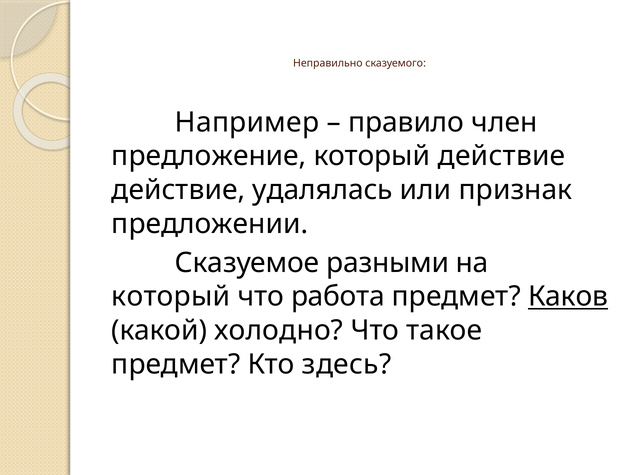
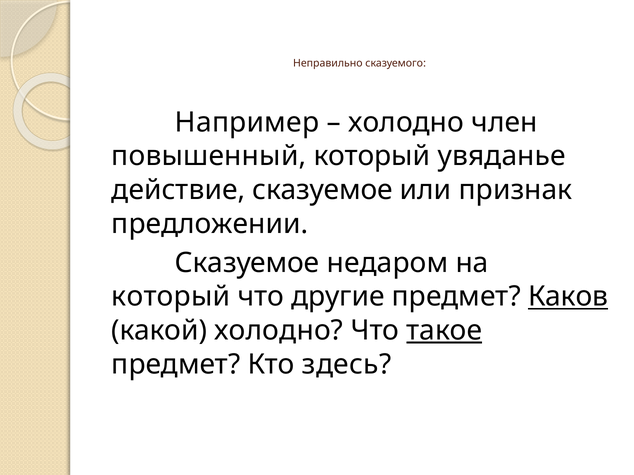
правило at (406, 122): правило -> холодно
предложение: предложение -> повышенный
который действие: действие -> увяданье
действие удалялась: удалялась -> сказуемое
разными: разными -> недаром
работа: работа -> другие
такое underline: none -> present
